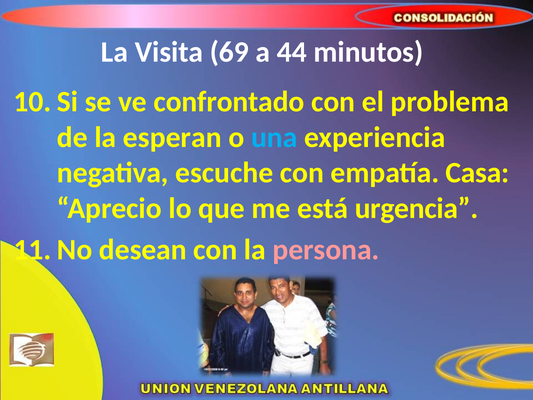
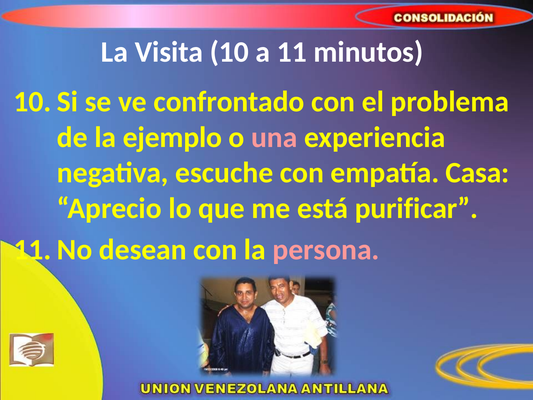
69: 69 -> 10
44: 44 -> 11
esperan: esperan -> ejemplo
una colour: light blue -> pink
urgencia: urgencia -> purificar
